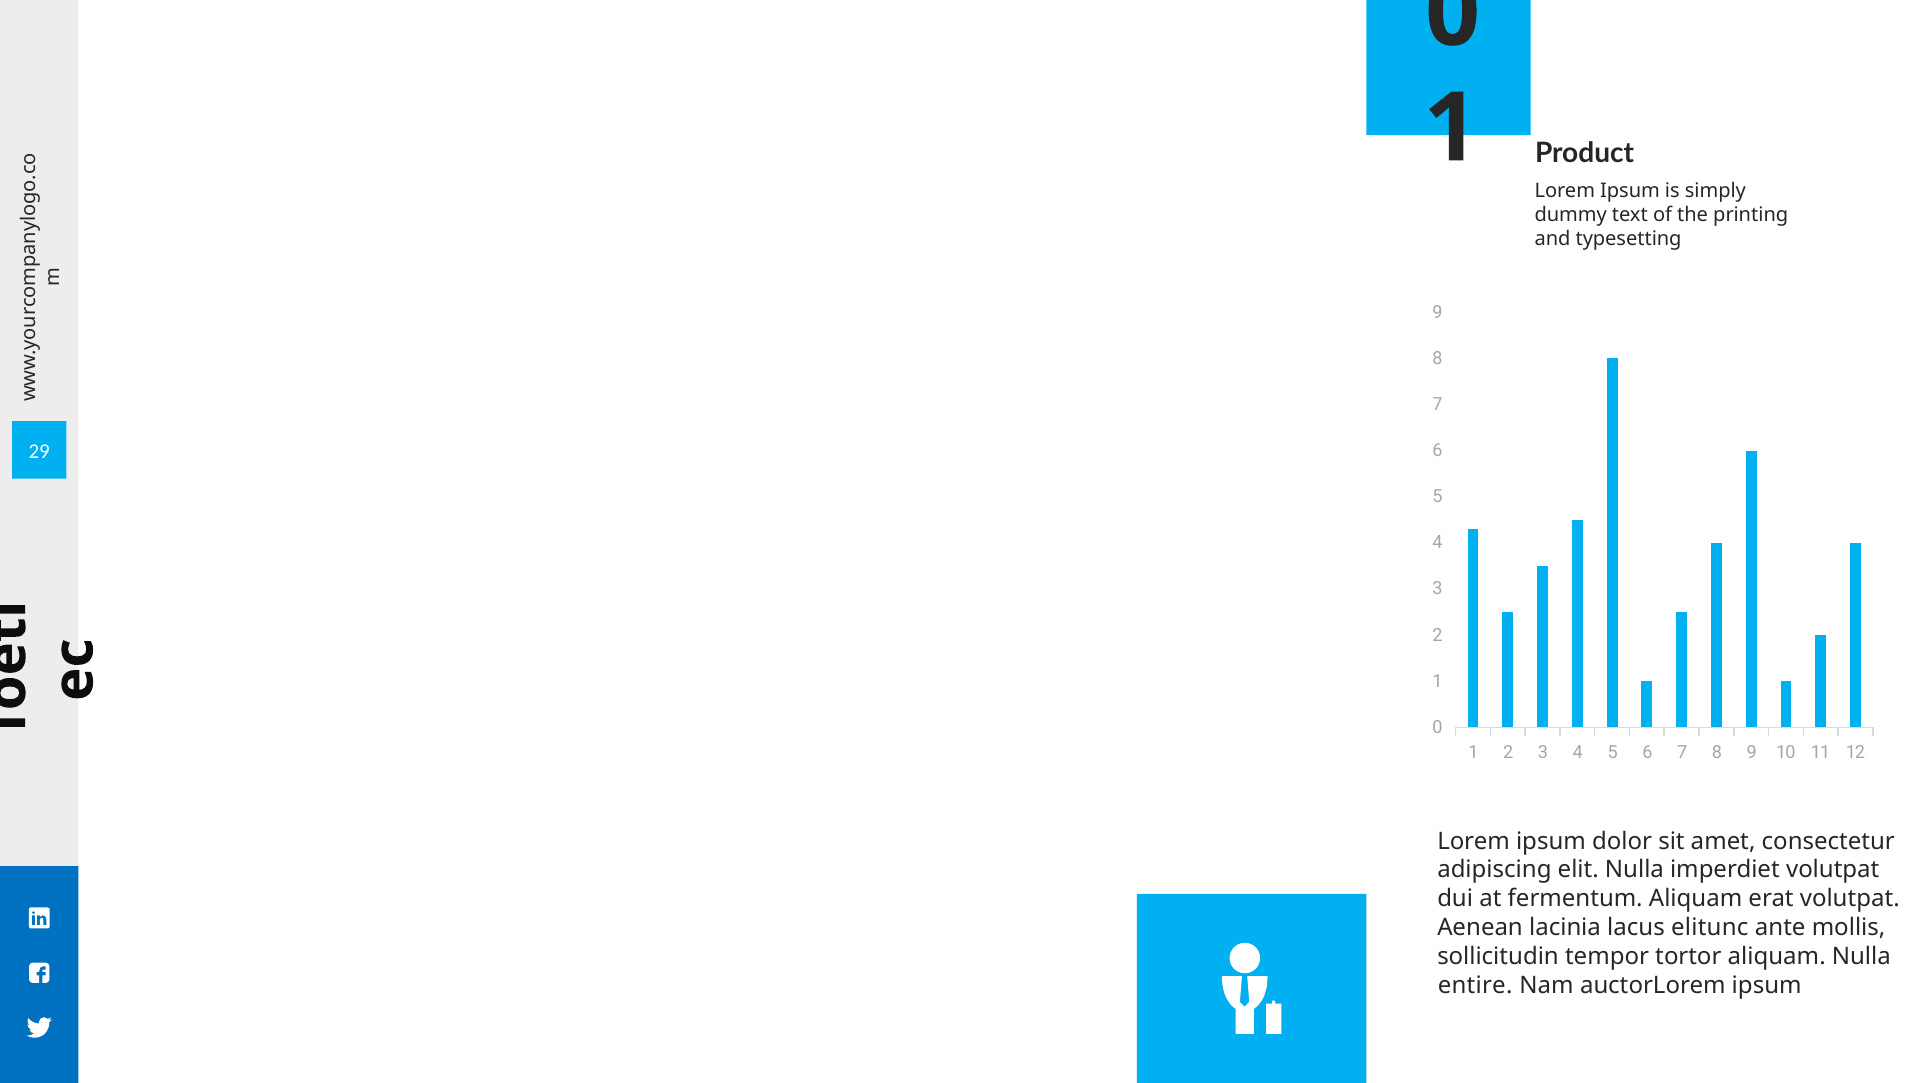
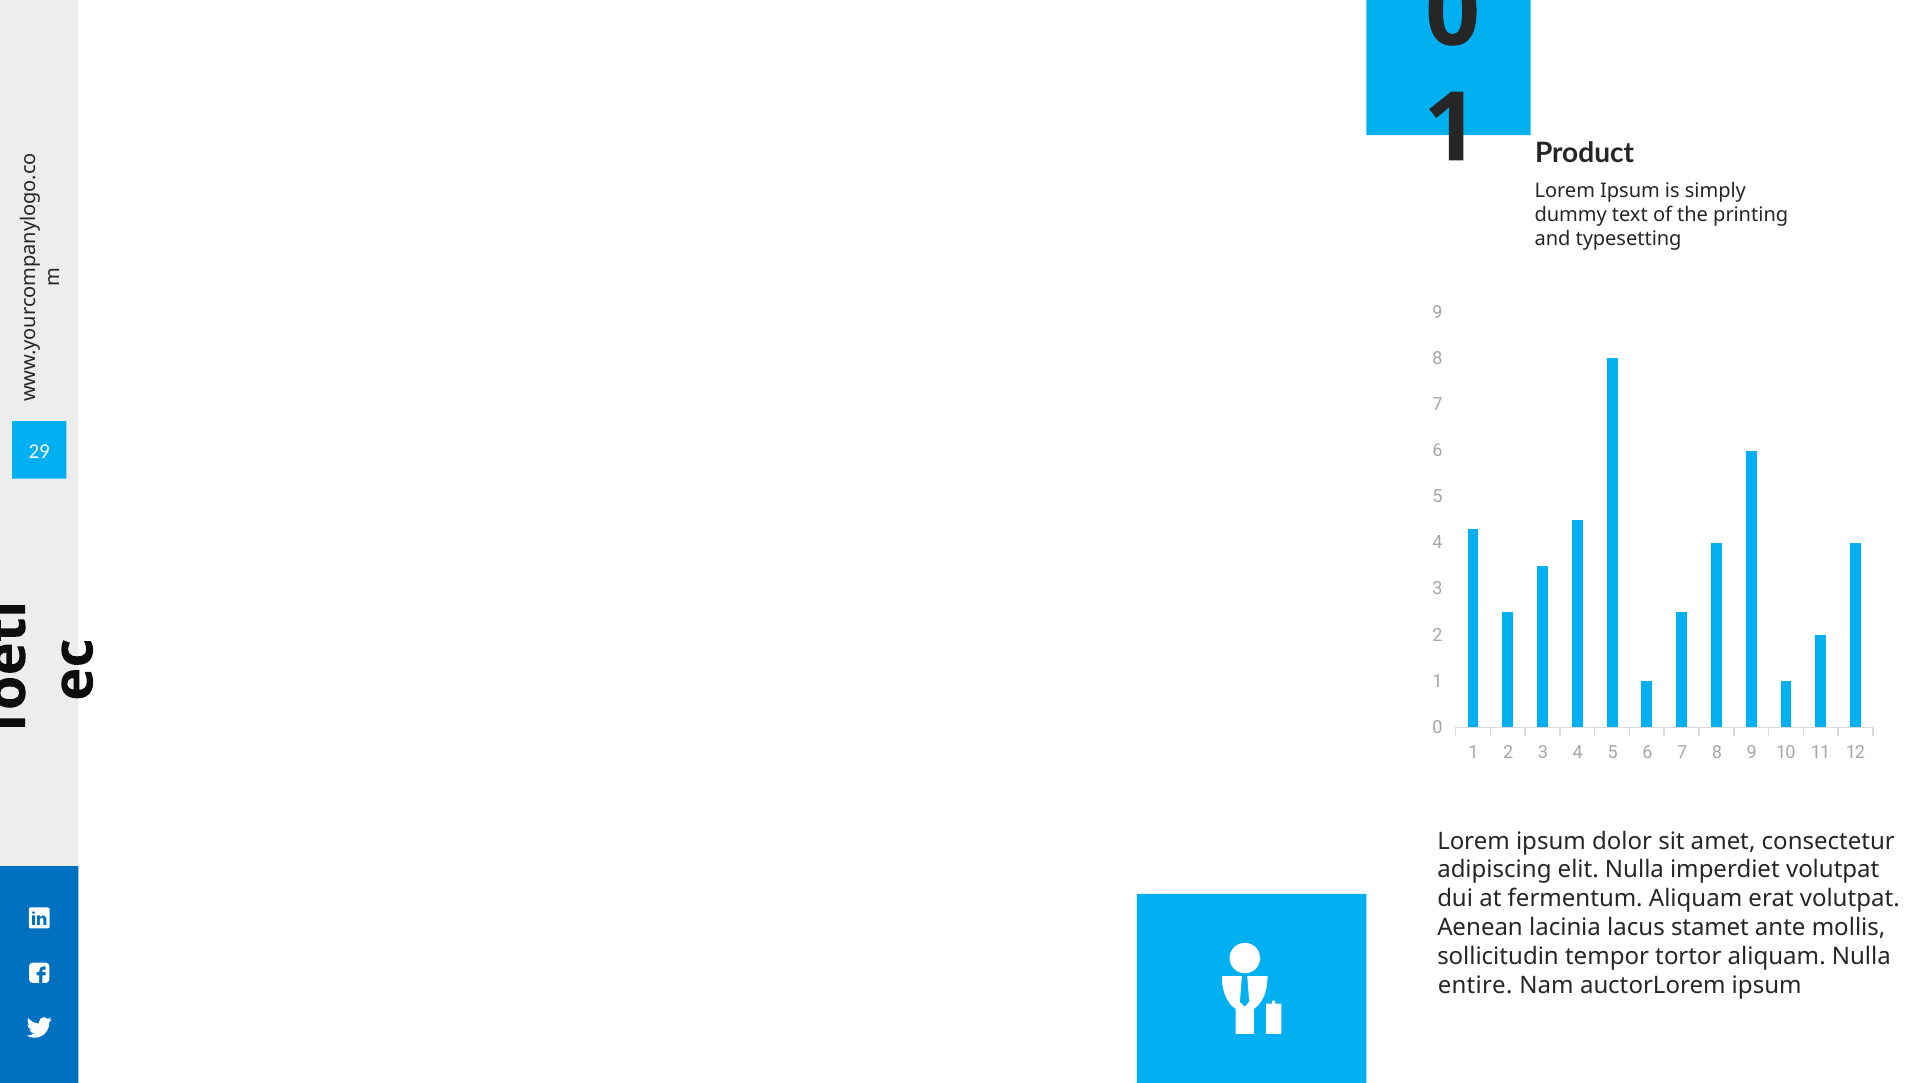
elitunc: elitunc -> stamet
